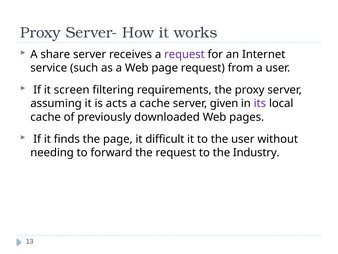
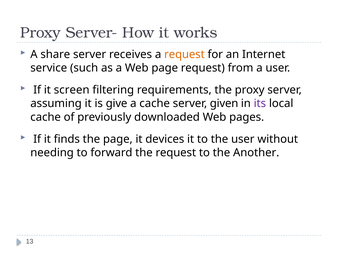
request at (184, 54) colour: purple -> orange
acts: acts -> give
difficult: difficult -> devices
Industry: Industry -> Another
